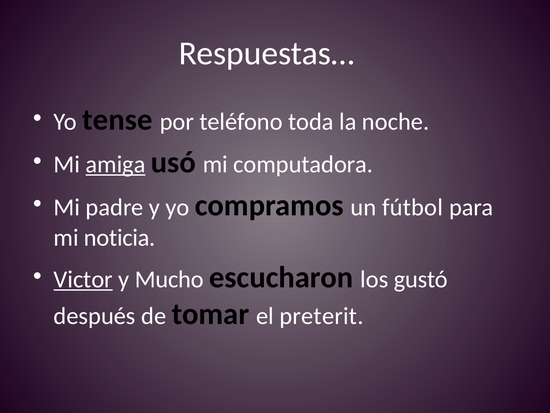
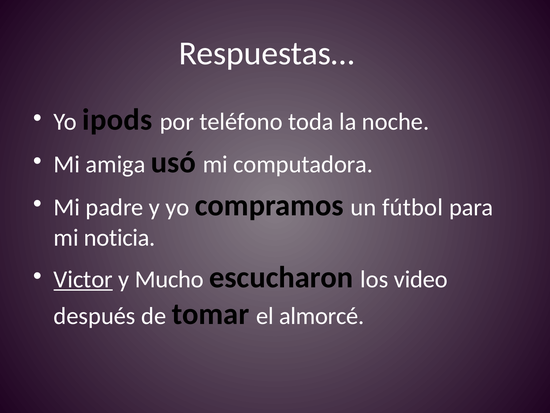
tense: tense -> ipods
amiga underline: present -> none
gustó: gustó -> video
preterit: preterit -> almorcé
